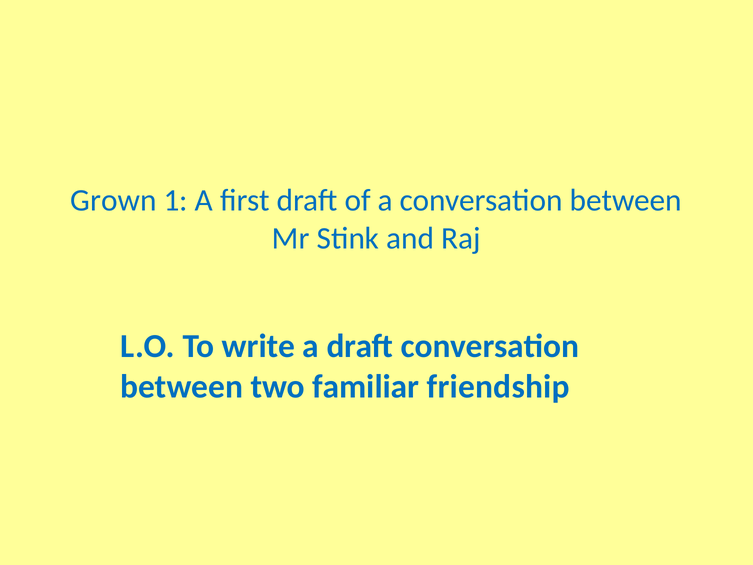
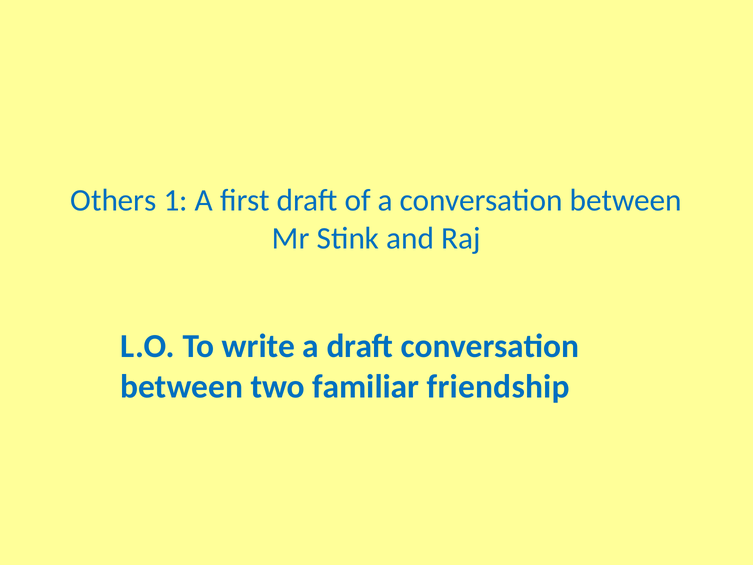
Grown: Grown -> Others
